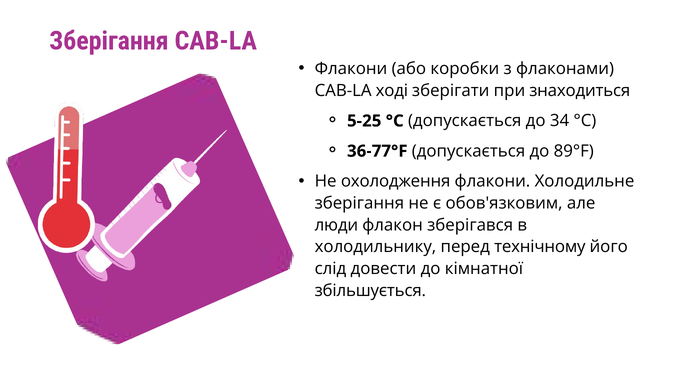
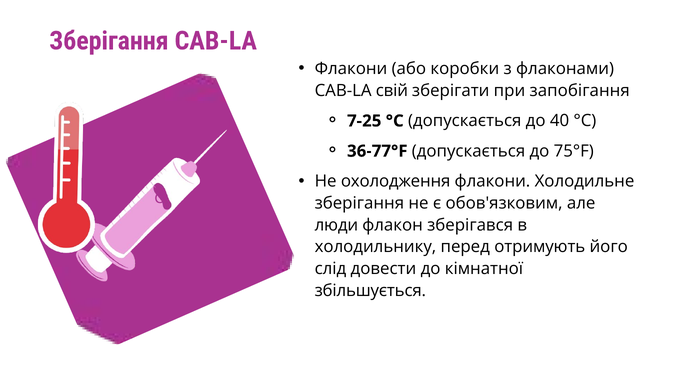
ході: ході -> свій
знаходиться: знаходиться -> запобігання
5-25: 5-25 -> 7-25
34: 34 -> 40
89°F: 89°F -> 75°F
технічному: технічному -> отримують
